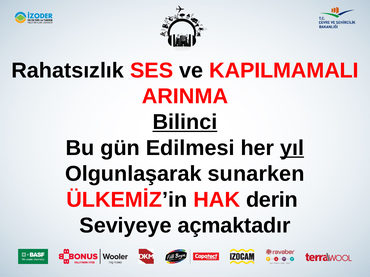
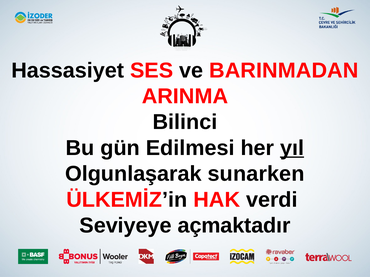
Rahatsızlık: Rahatsızlık -> Hassasiyet
KAPILMAMALI: KAPILMAMALI -> BARINMADAN
Bilinci underline: present -> none
derin: derin -> verdi
